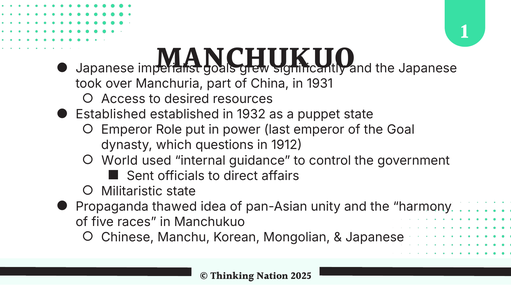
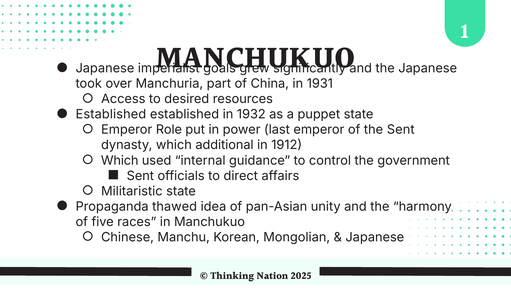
the Goal: Goal -> Sent
questions: questions -> additional
World at (120, 160): World -> Which
